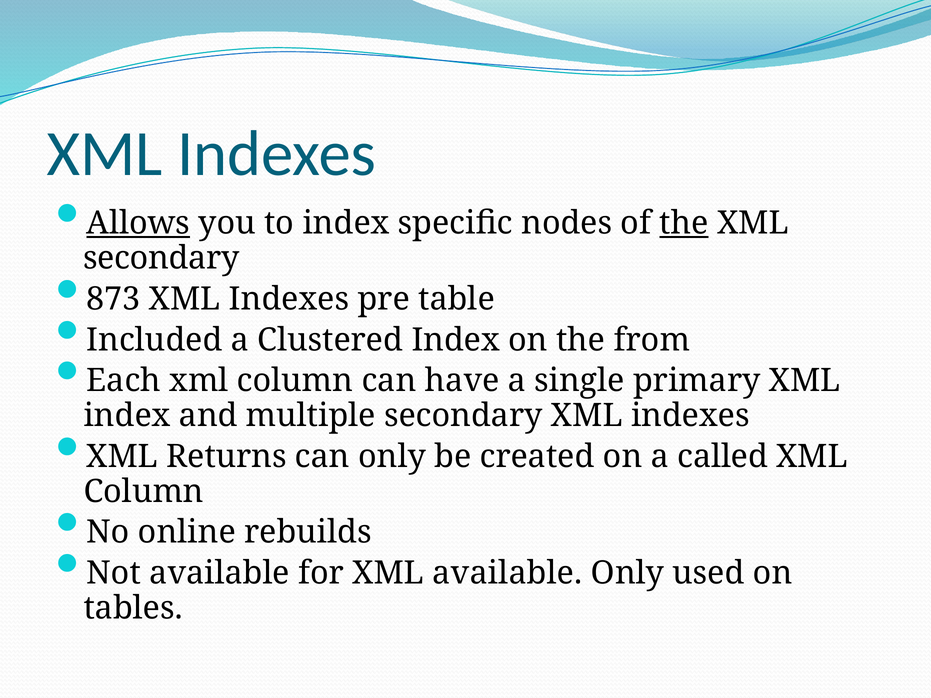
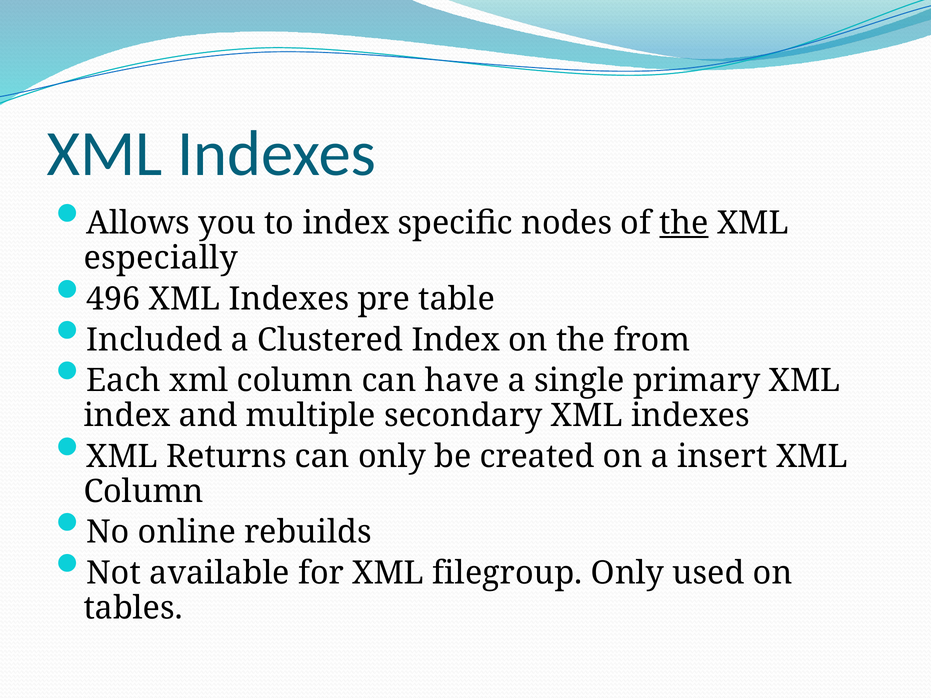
Allows underline: present -> none
secondary at (161, 258): secondary -> especially
873: 873 -> 496
called: called -> insert
XML available: available -> filegroup
